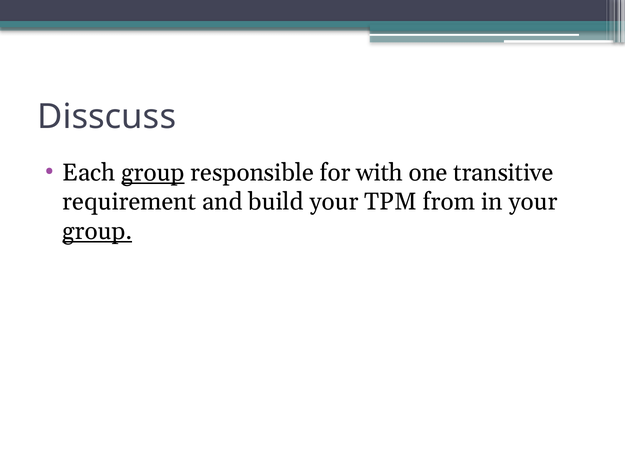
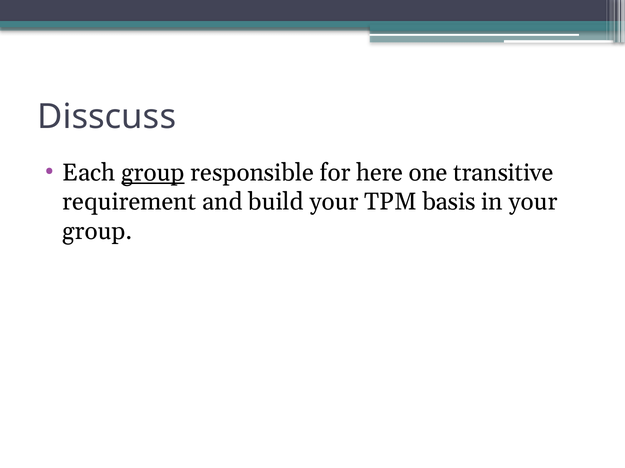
with: with -> here
from: from -> basis
group at (97, 231) underline: present -> none
